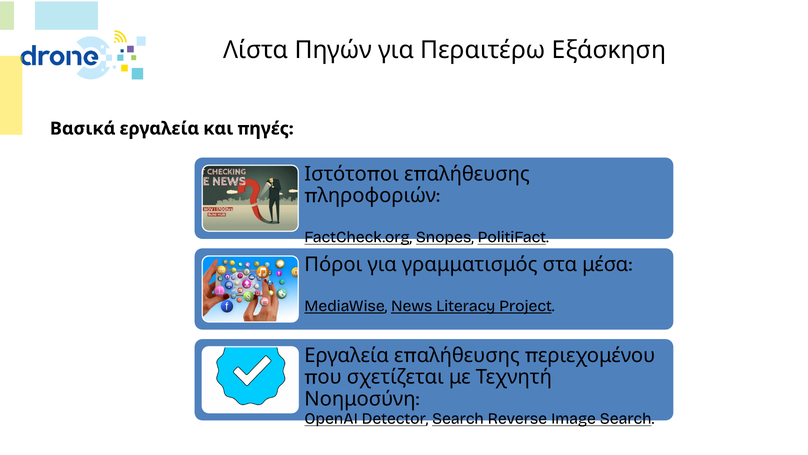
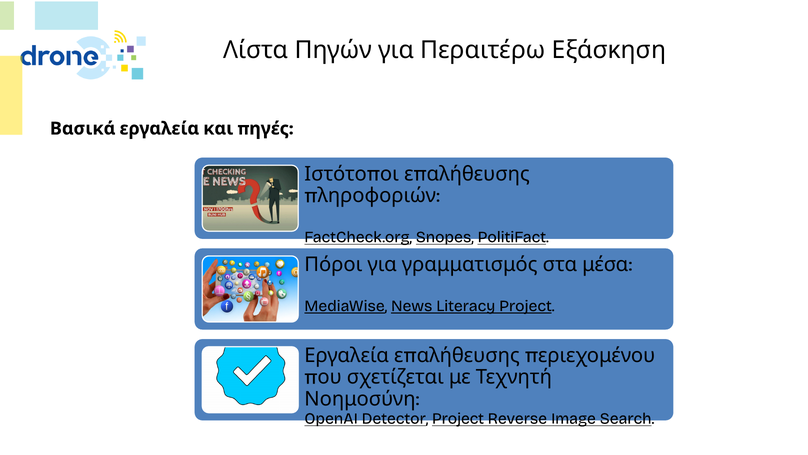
Detector Search: Search -> Project
